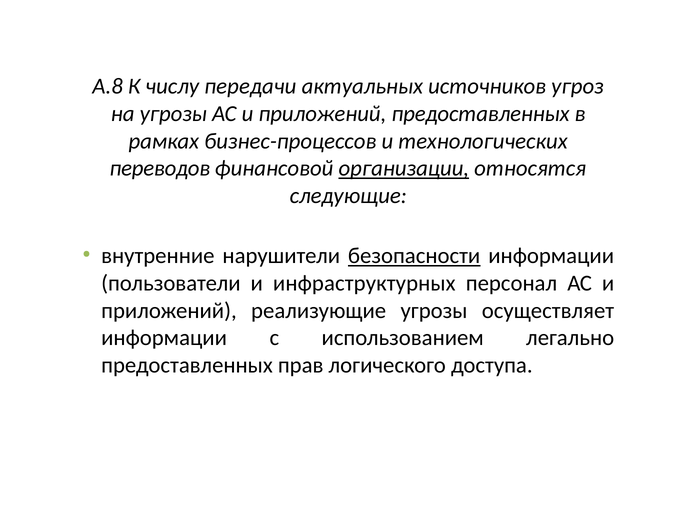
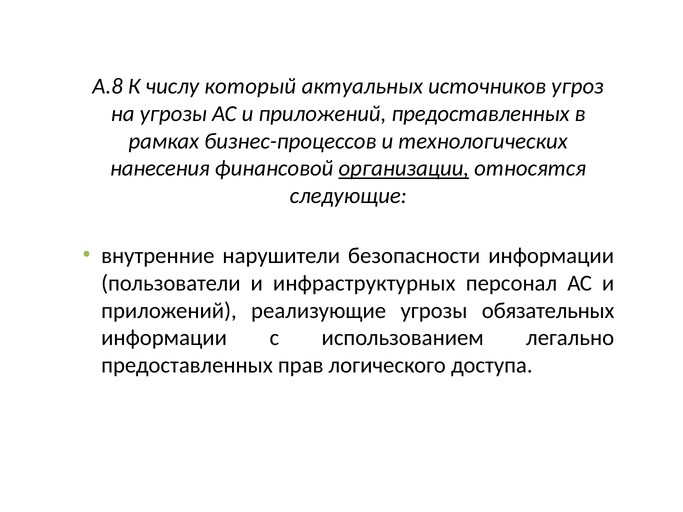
передачи: передачи -> который
переводов: переводов -> нанесения
безопасности underline: present -> none
осуществляет: осуществляет -> обязательных
